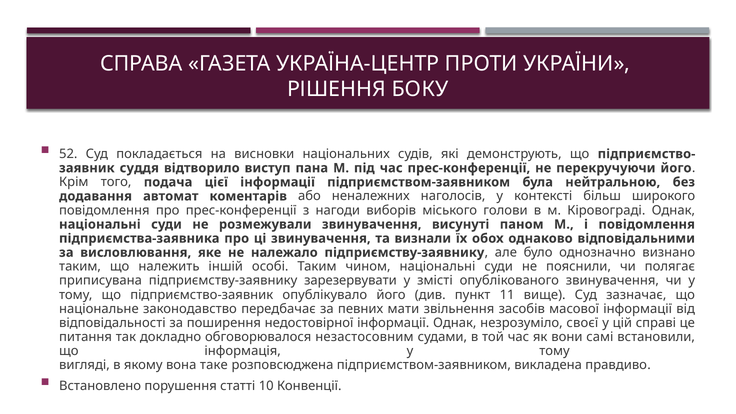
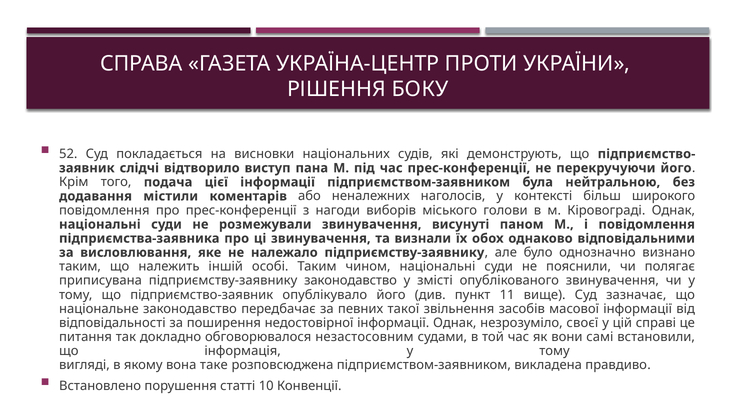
суддя: суддя -> слідчі
автомат: автомат -> містили
підприємству-заявнику зарезервувати: зарезервувати -> законодавство
мати: мати -> такої
